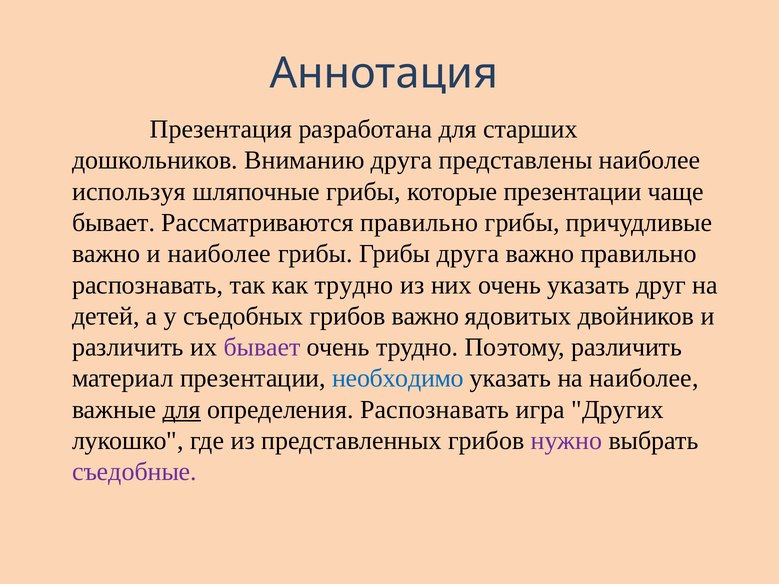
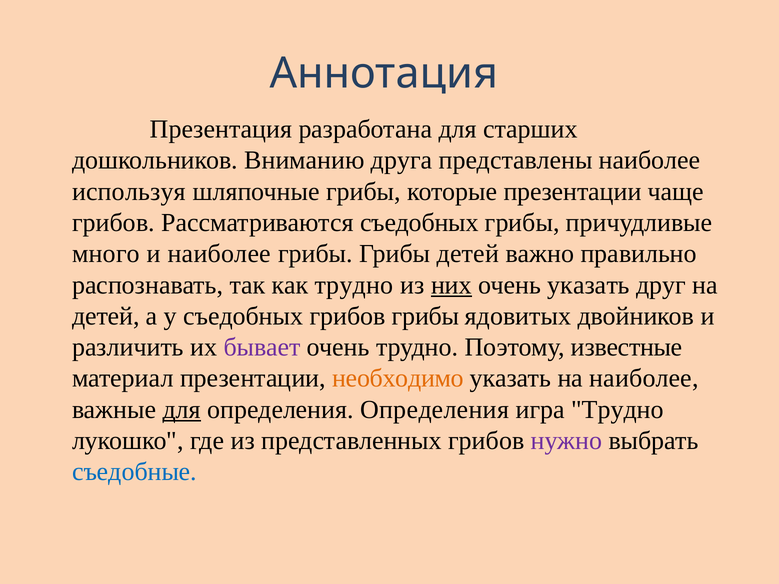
бывает at (114, 223): бывает -> грибов
Рассматриваются правильно: правильно -> съедобных
важно at (106, 254): важно -> много
Грибы друга: друга -> детей
них underline: none -> present
грибов важно: важно -> грибы
Поэтому различить: различить -> известные
необходимо colour: blue -> orange
определения Распознавать: Распознавать -> Определения
игра Других: Других -> Трудно
съедобные colour: purple -> blue
